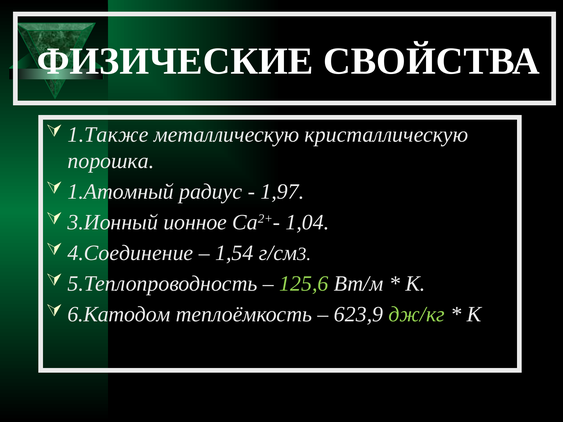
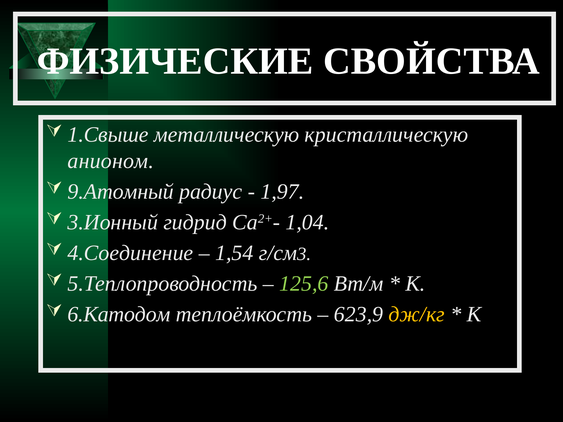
1.Также: 1.Также -> 1.Свыше
порошка: порошка -> анионом
1.Атомный: 1.Атомный -> 9.Атомный
ионное: ионное -> гидрид
дж/кг colour: light green -> yellow
